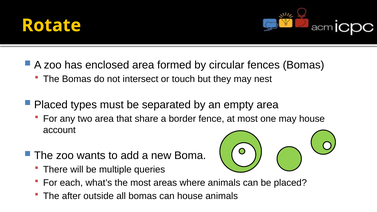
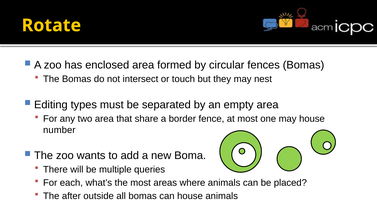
Placed at (51, 105): Placed -> Editing
account: account -> number
